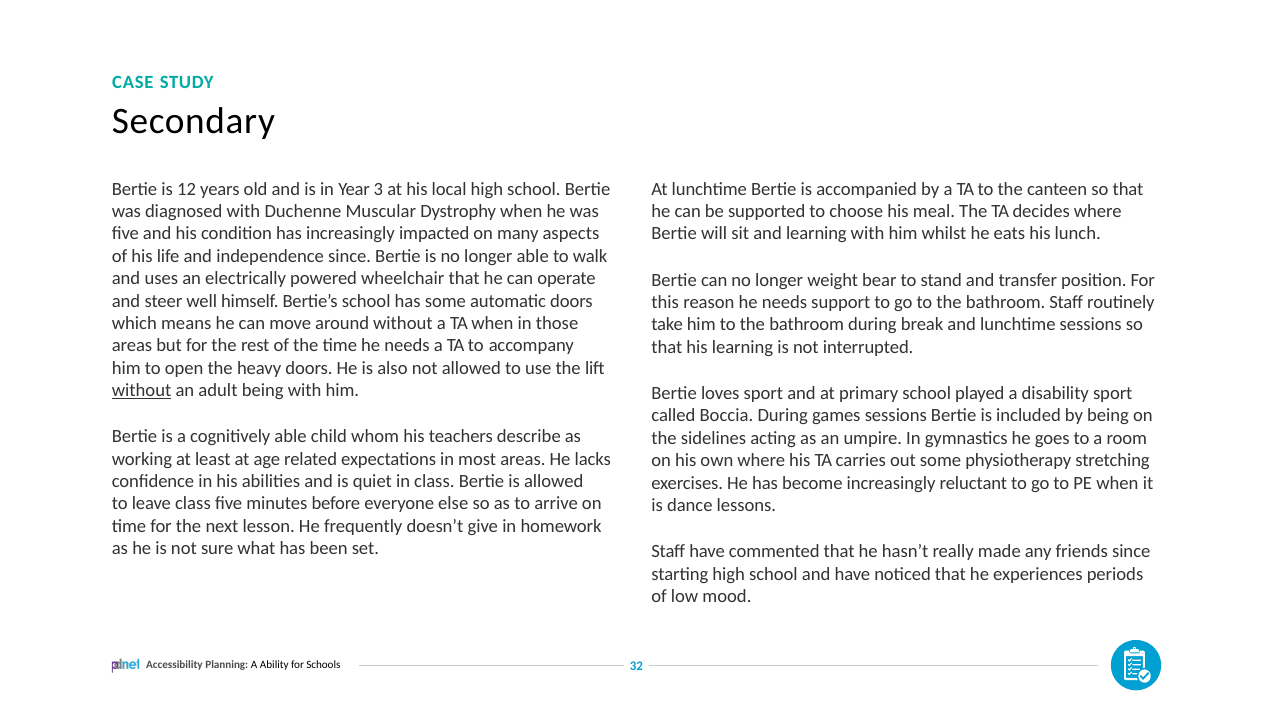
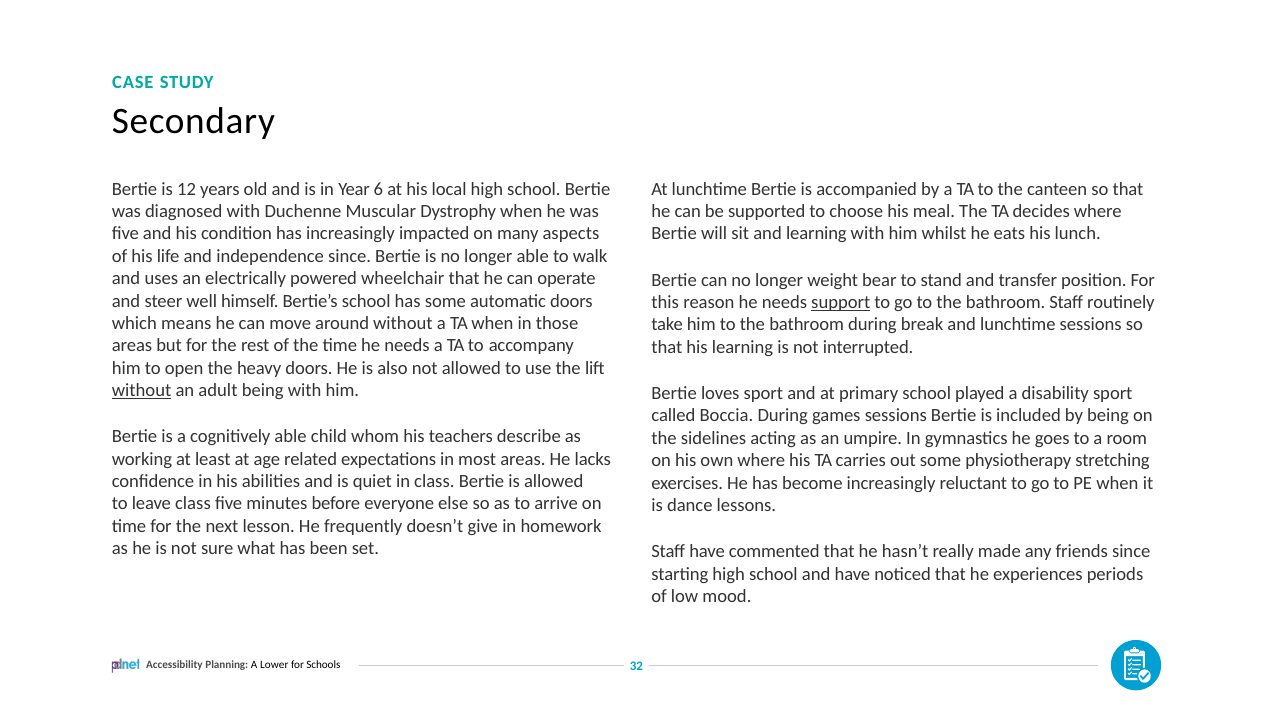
3: 3 -> 6
support underline: none -> present
Ability: Ability -> Lower
